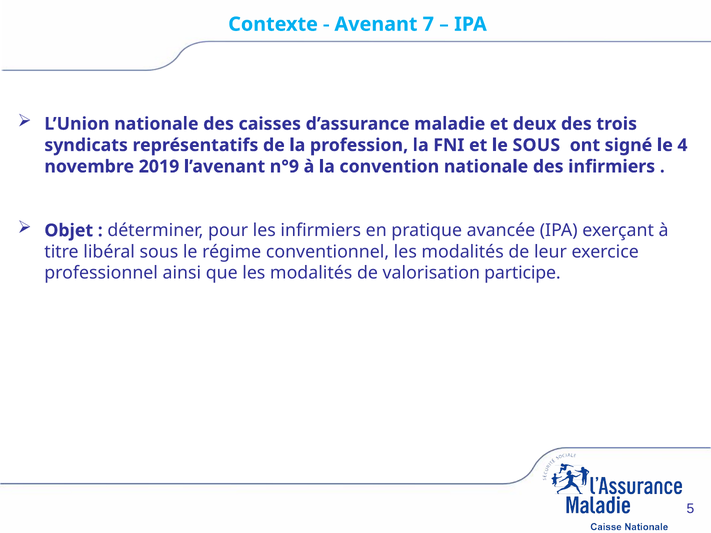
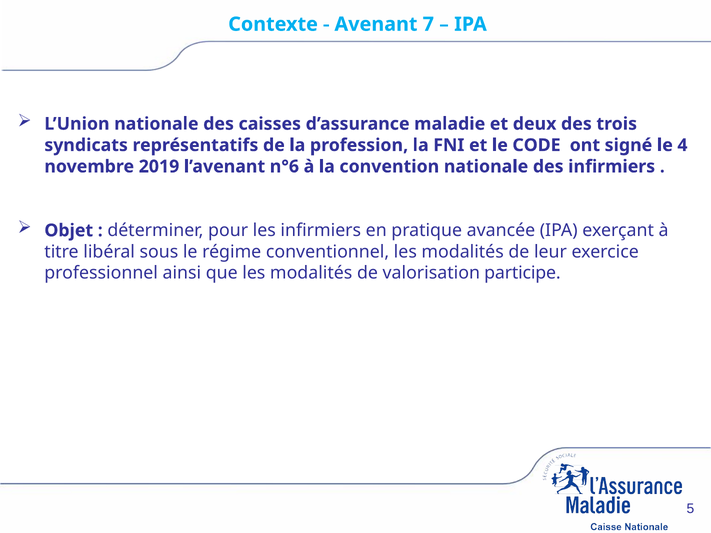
le SOUS: SOUS -> CODE
n°9: n°9 -> n°6
